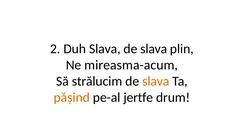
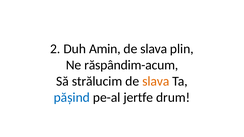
Duh Slava: Slava -> Amin
mireasma-acum: mireasma-acum -> răspândim-acum
pășind colour: orange -> blue
